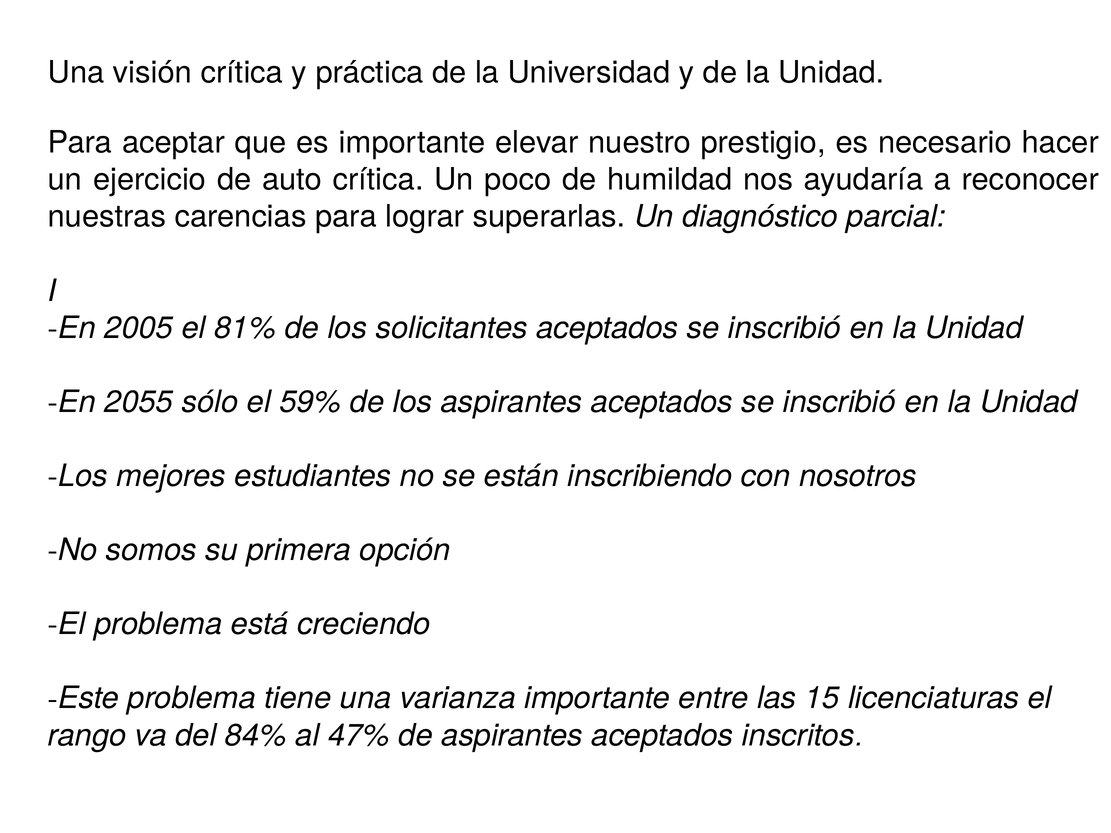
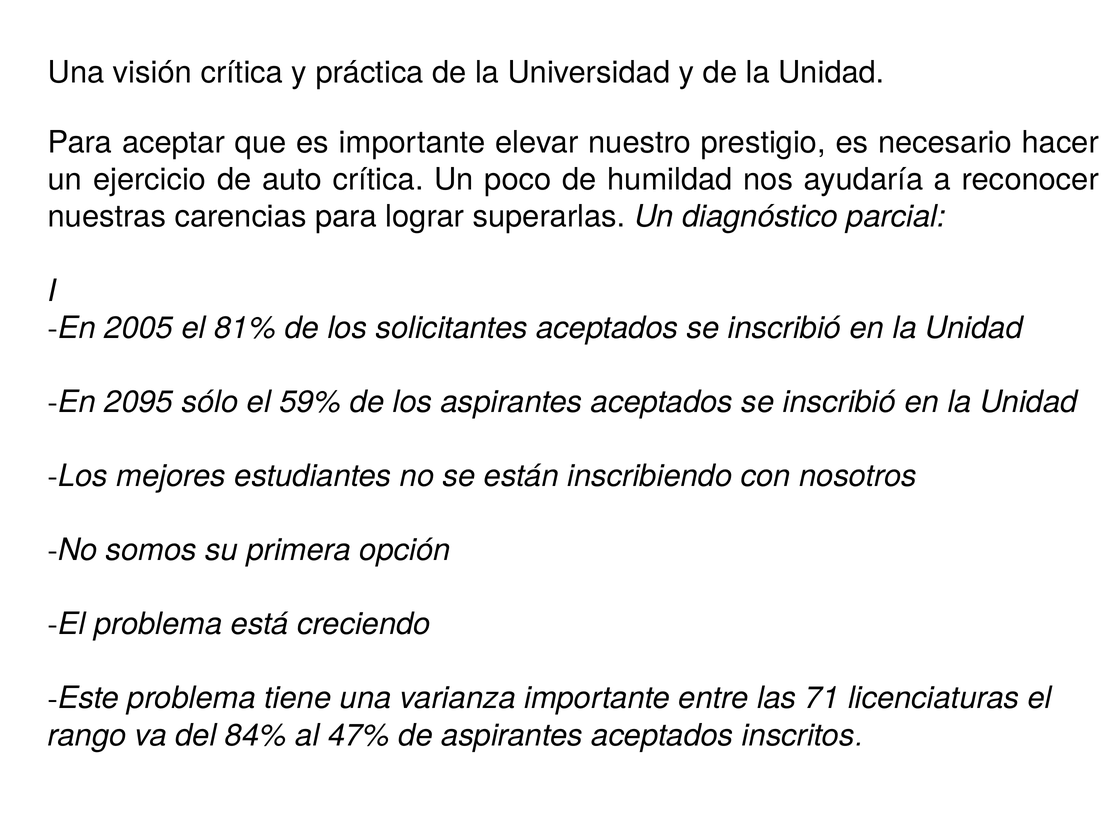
2055: 2055 -> 2095
15: 15 -> 71
